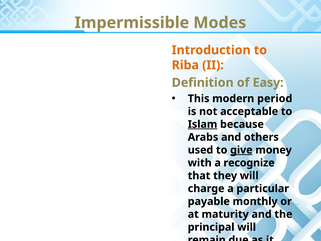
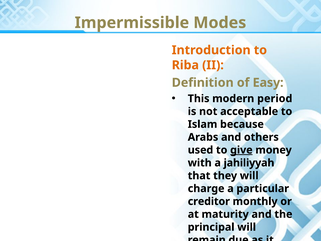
Islam underline: present -> none
recognize: recognize -> jahiliyyah
payable: payable -> creditor
